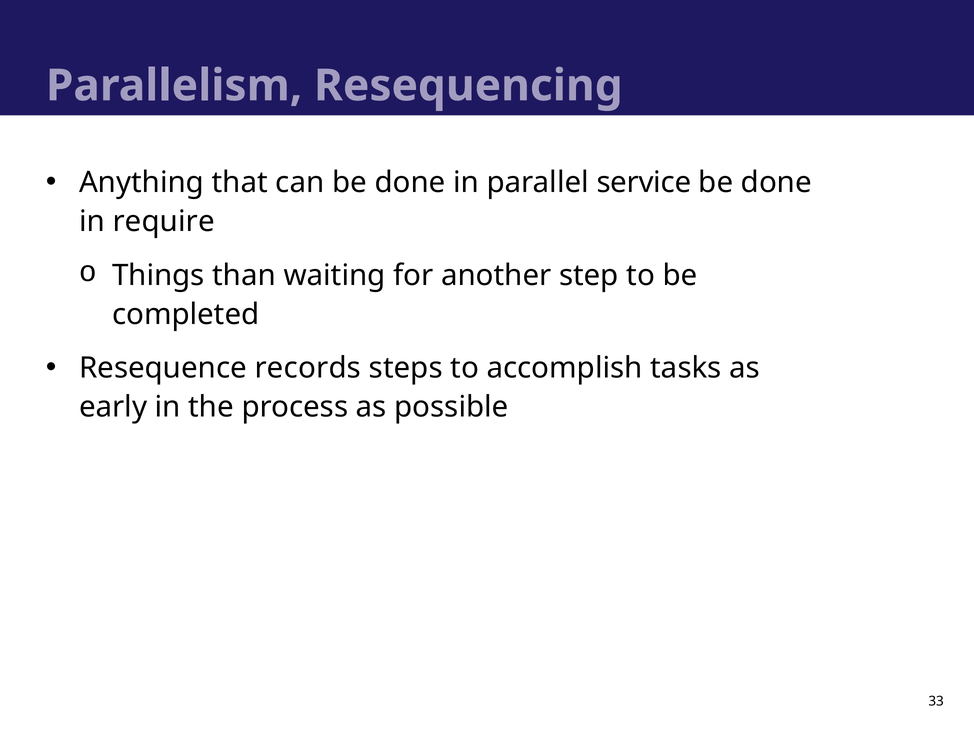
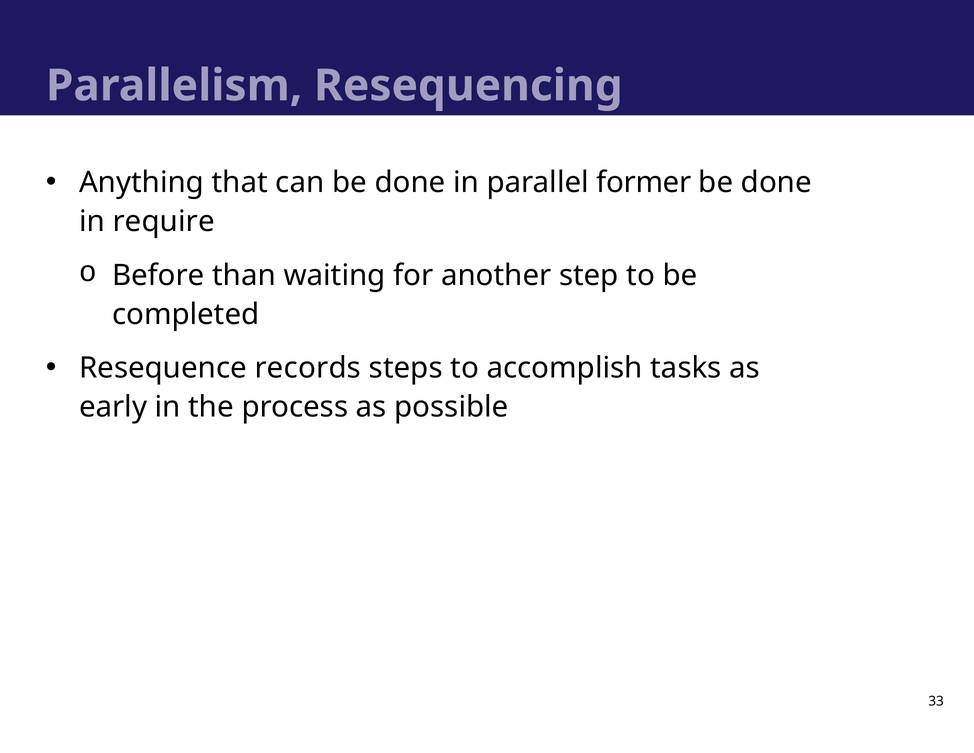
service: service -> former
Things: Things -> Before
